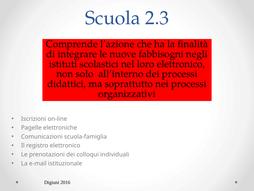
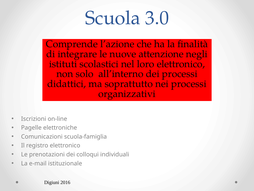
2.3: 2.3 -> 3.0
fabbisogni: fabbisogni -> attenzione
